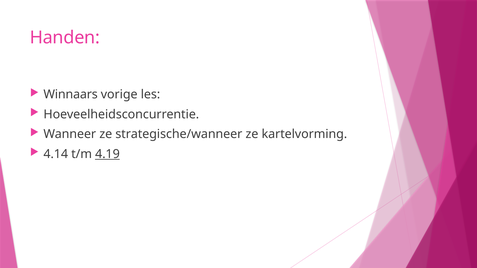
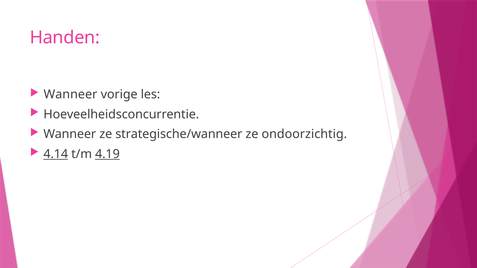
Winnaars at (71, 95): Winnaars -> Wanneer
kartelvorming: kartelvorming -> ondoorzichtig
4.14 underline: none -> present
